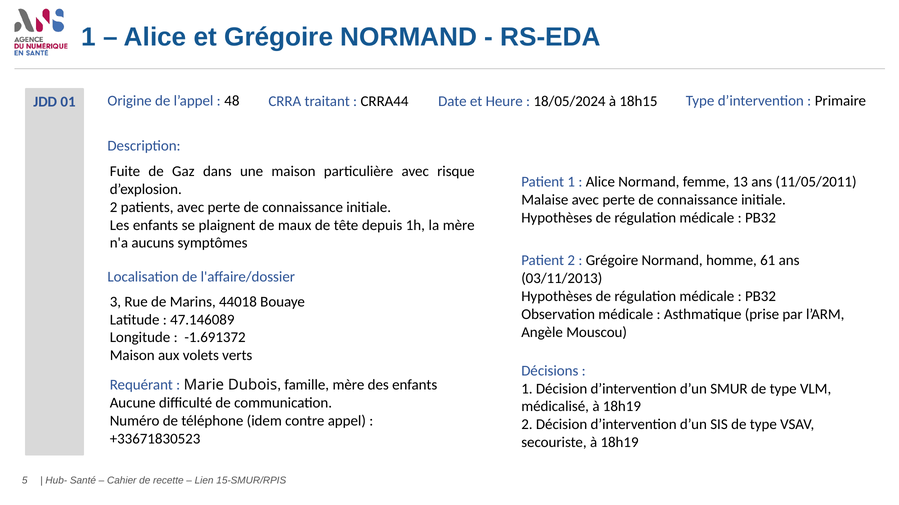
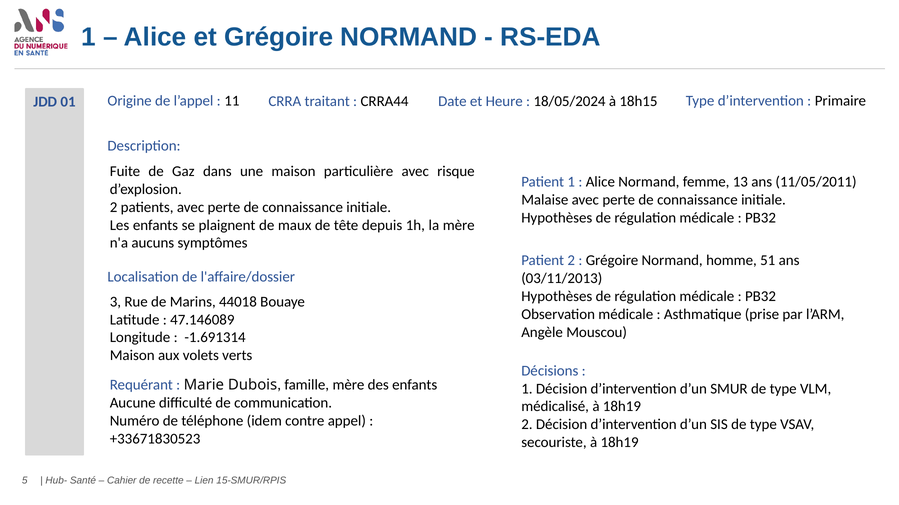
48: 48 -> 11
61: 61 -> 51
-1.691372: -1.691372 -> -1.691314
